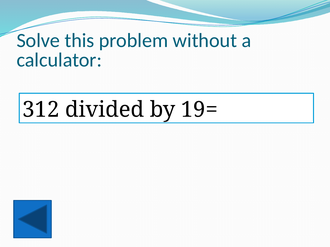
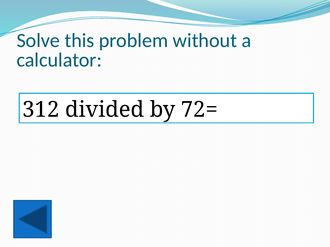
19=: 19= -> 72=
